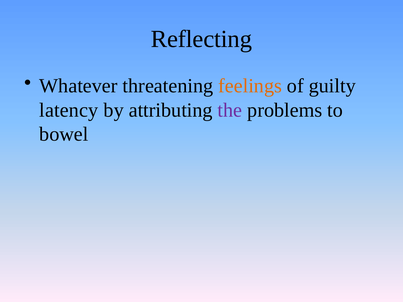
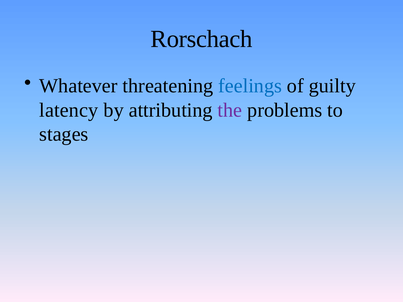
Reflecting: Reflecting -> Rorschach
feelings colour: orange -> blue
bowel: bowel -> stages
